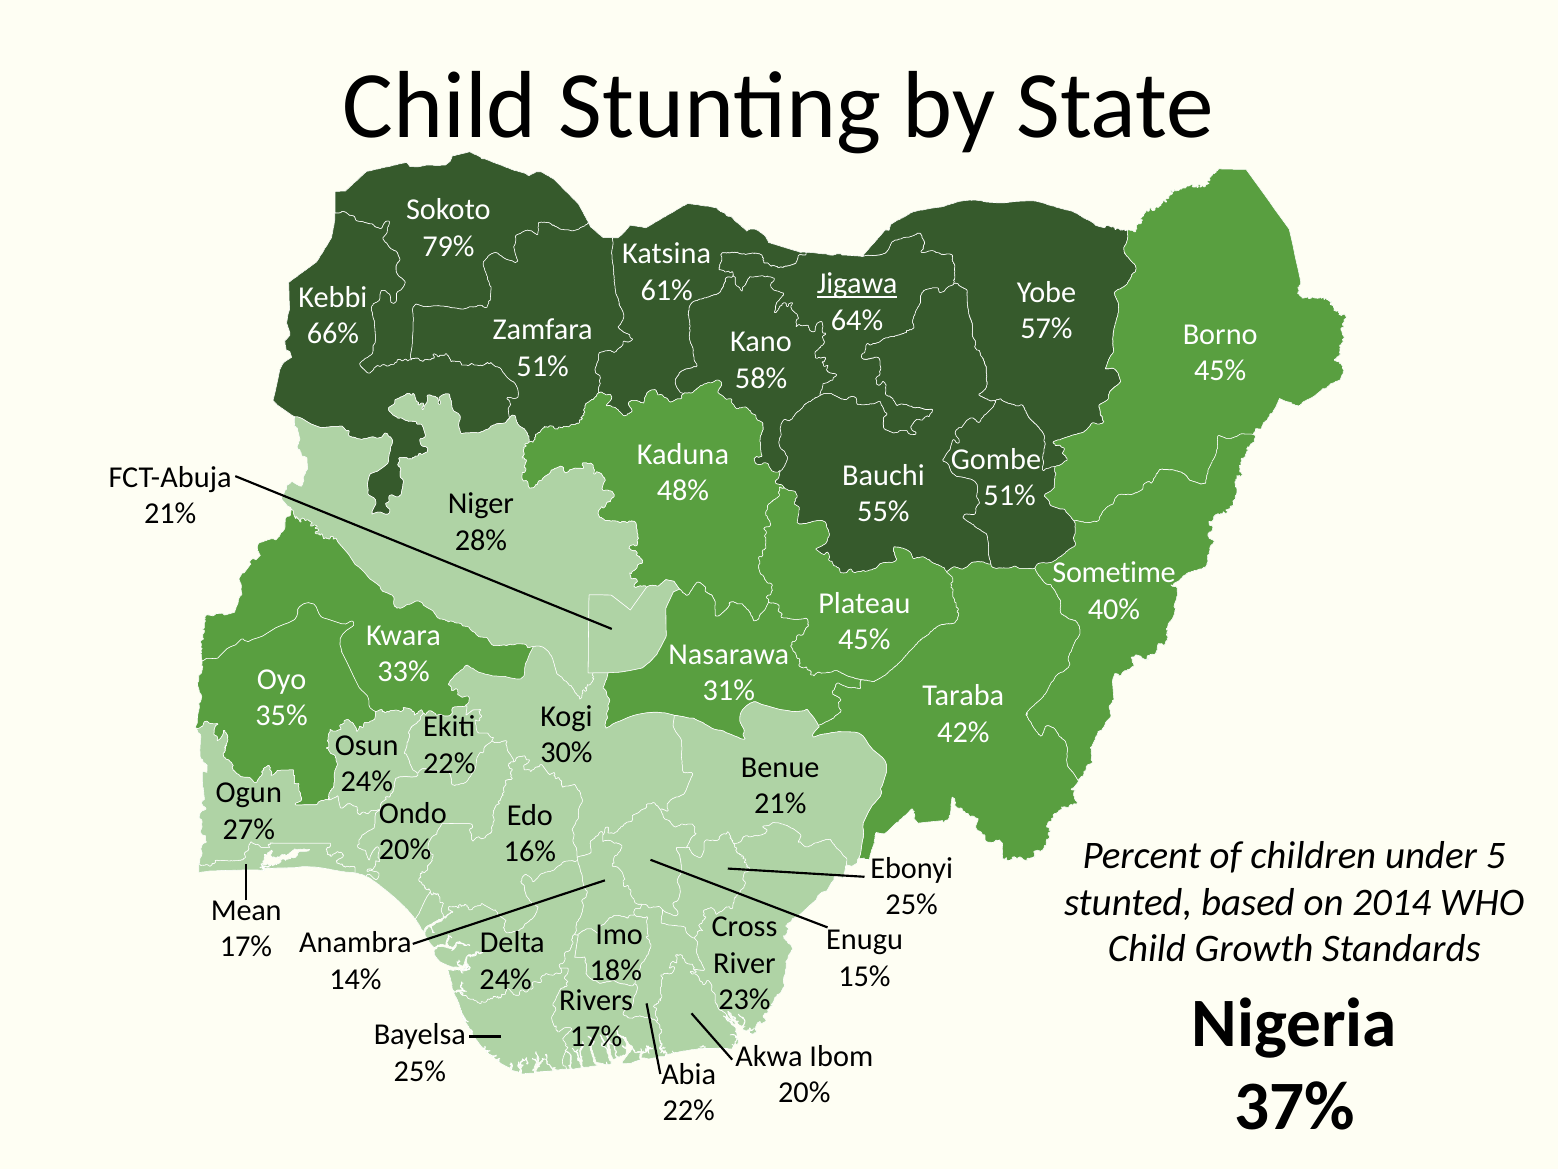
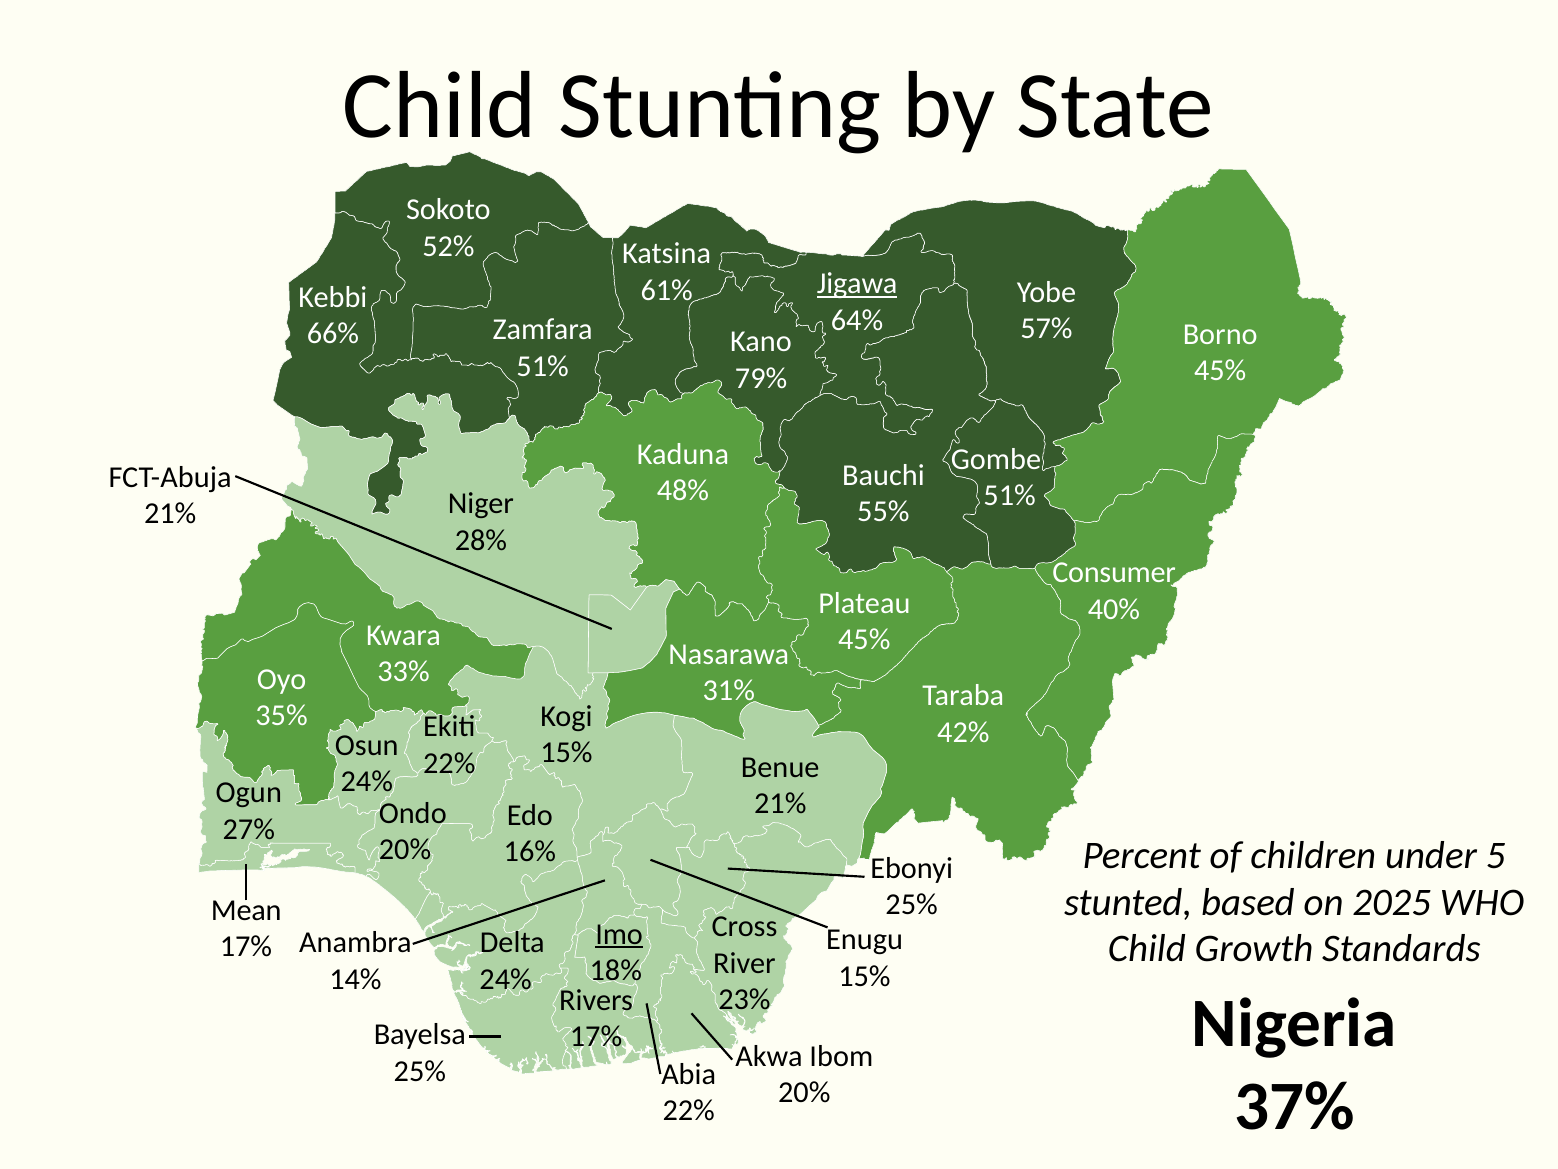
79%: 79% -> 52%
58%: 58% -> 79%
Sometime: Sometime -> Consumer
30% at (566, 752): 30% -> 15%
2014: 2014 -> 2025
Imo underline: none -> present
